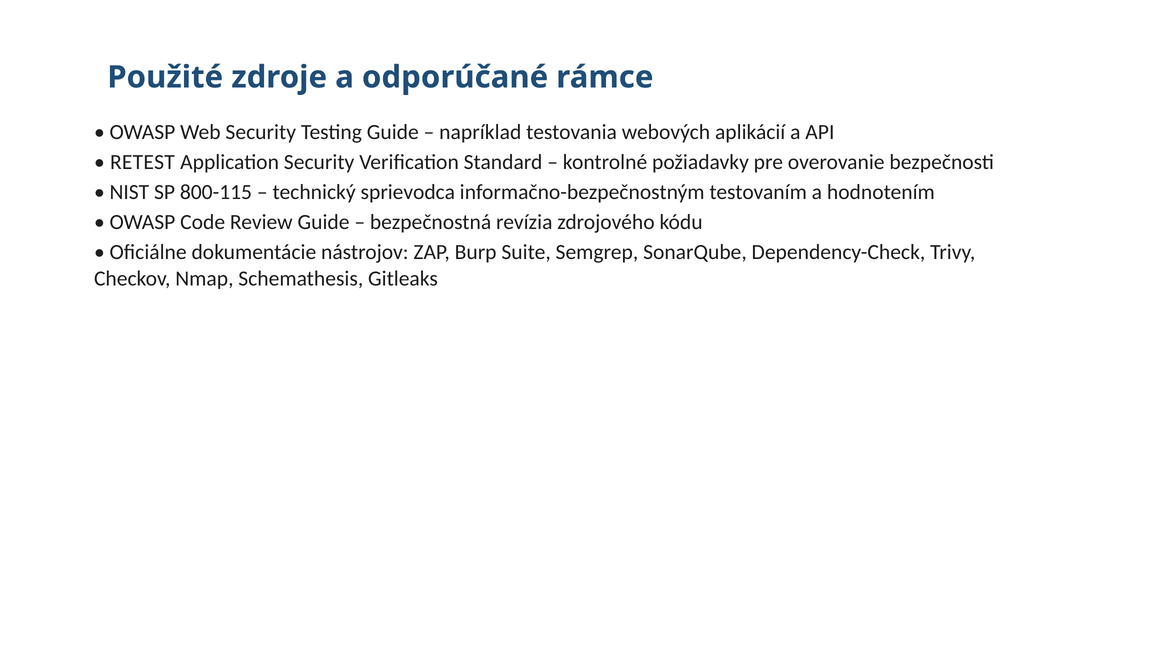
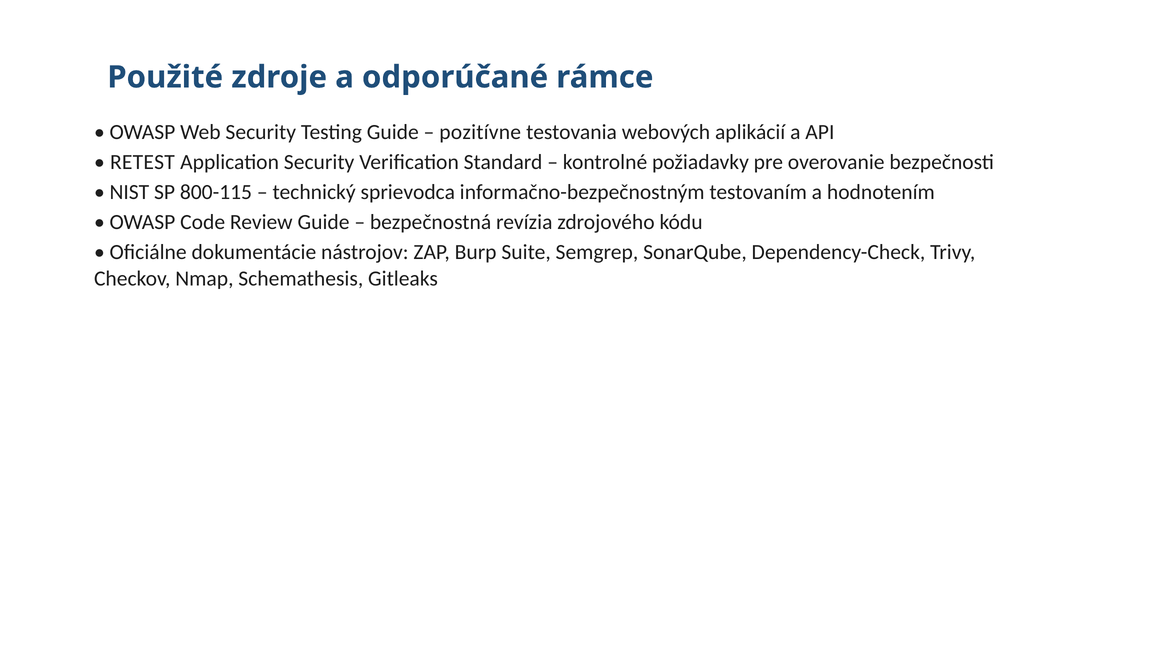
napríklad: napríklad -> pozitívne
